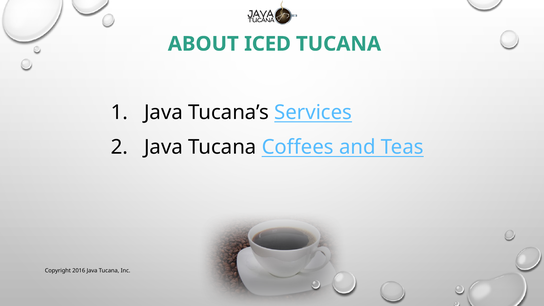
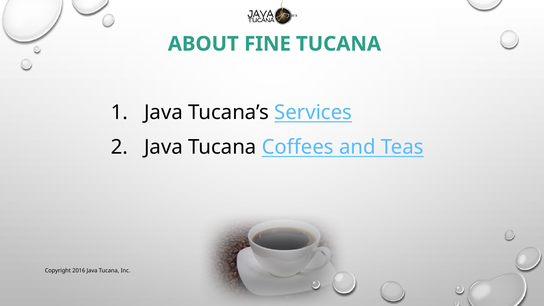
ICED: ICED -> FINE
